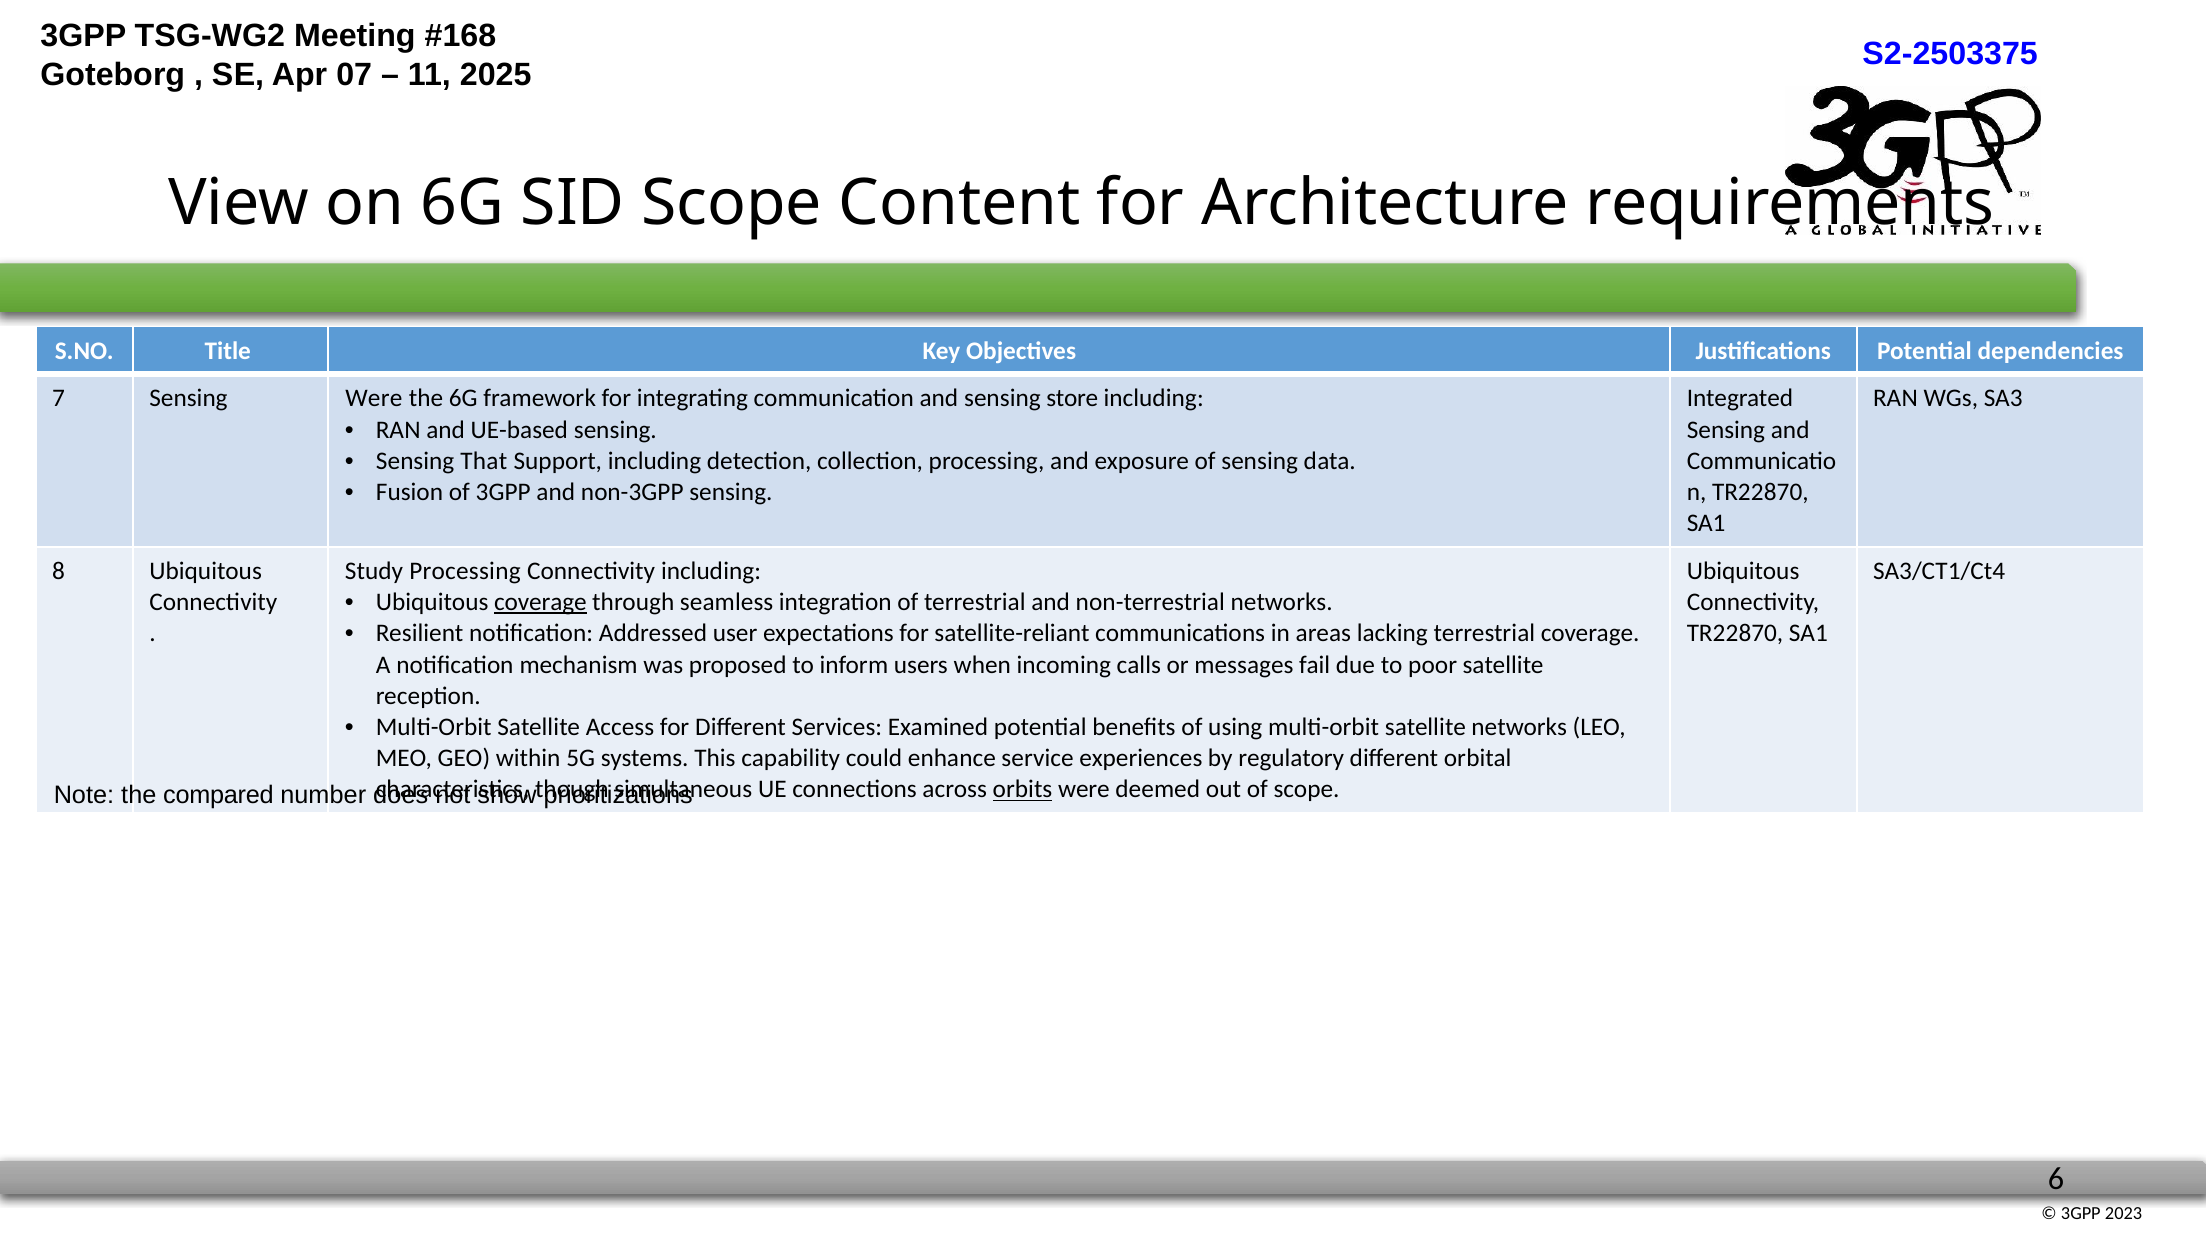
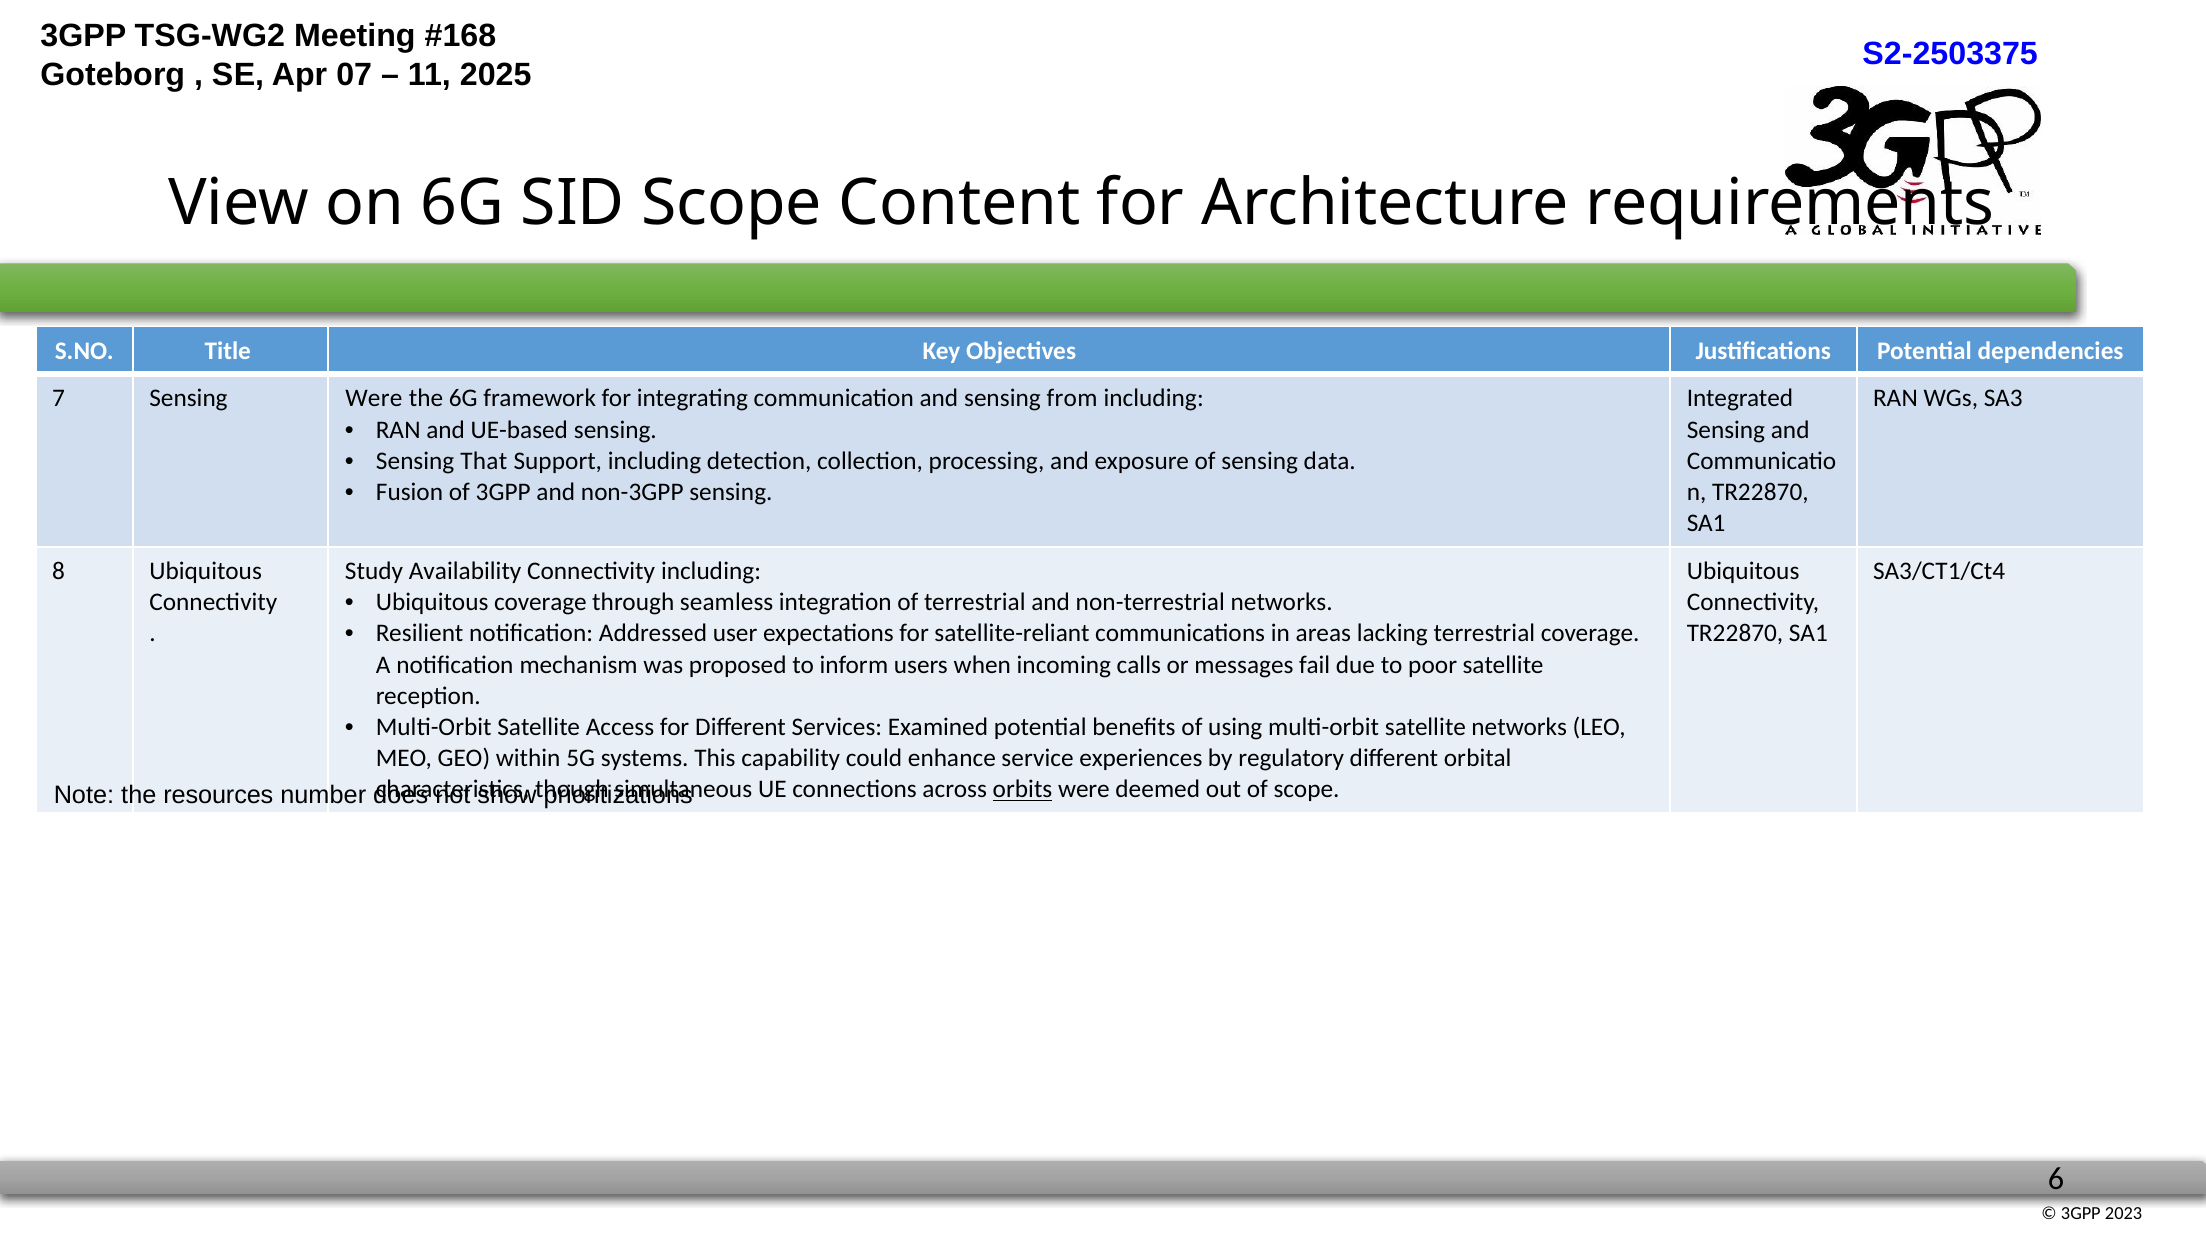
store: store -> from
Study Processing: Processing -> Availability
coverage at (540, 602) underline: present -> none
compared: compared -> resources
